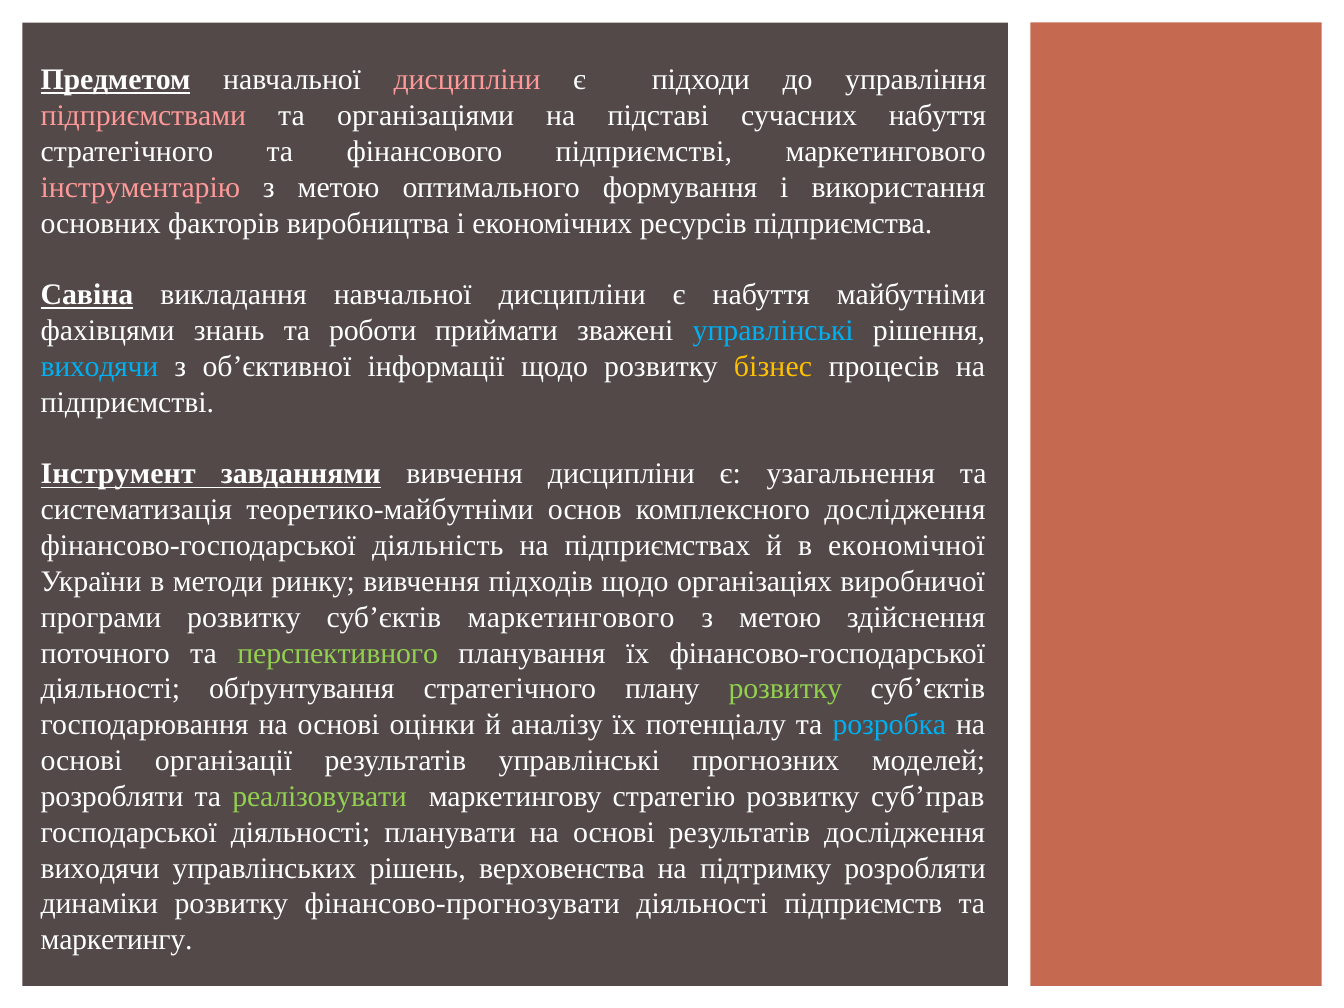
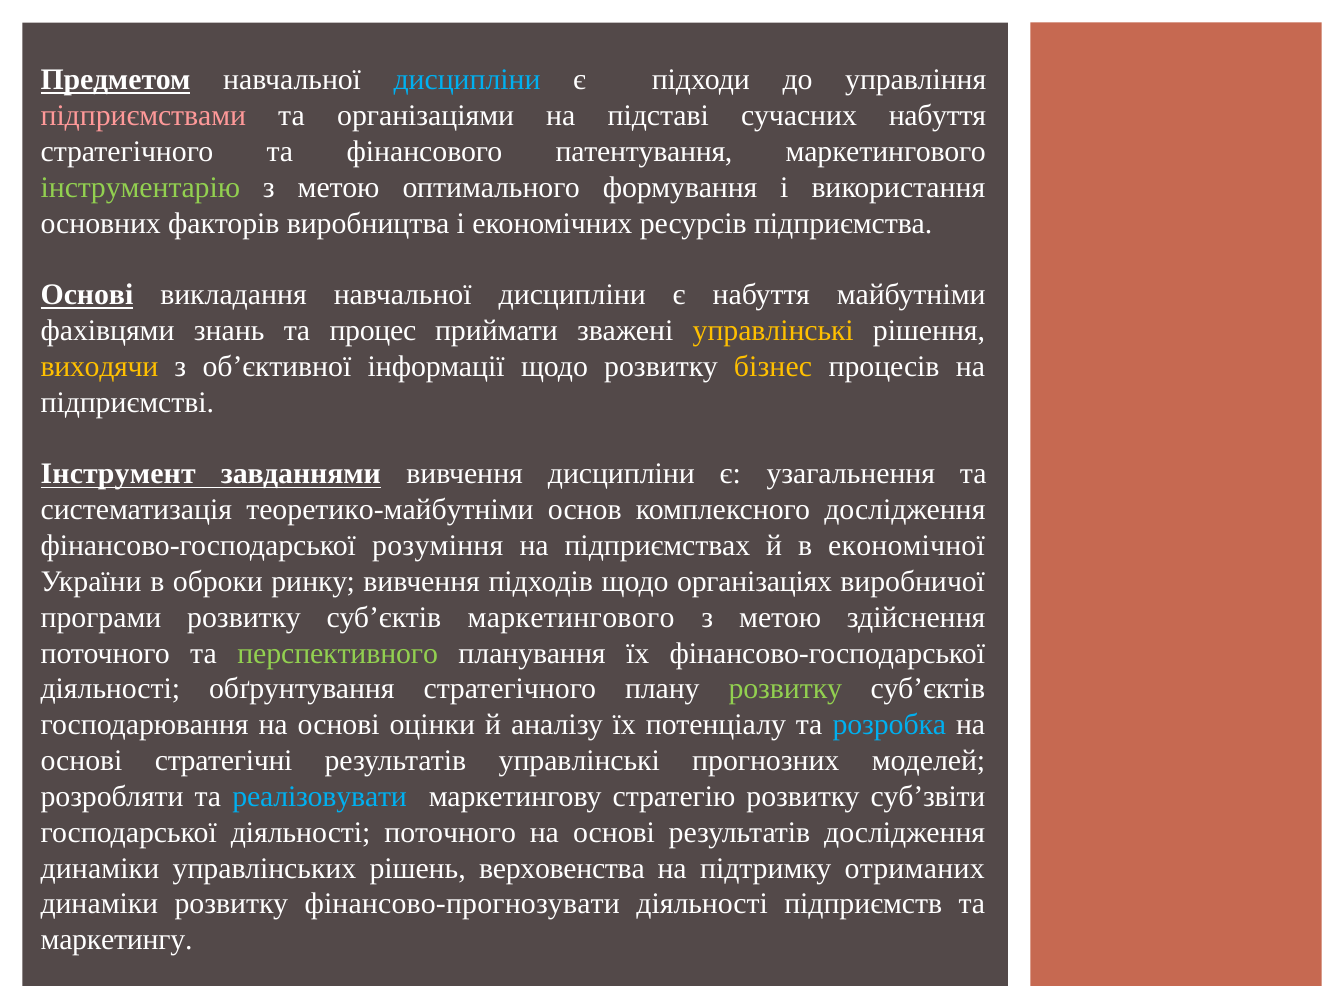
дисципліни at (467, 80) colour: pink -> light blue
фінансового підприємстві: підприємстві -> патентування
інструментарію colour: pink -> light green
Савіна at (87, 295): Савіна -> Основі
роботи: роботи -> процес
управлінські at (773, 331) colour: light blue -> yellow
виходячи at (99, 367) colour: light blue -> yellow
діяльність: діяльність -> розуміння
методи: методи -> оброки
організації: організації -> стратегічні
реалізовувати colour: light green -> light blue
суб’прав: суб’прав -> суб’звіти
діяльності планувати: планувати -> поточного
виходячи at (100, 868): виходячи -> динаміки
підтримку розробляти: розробляти -> отриманих
